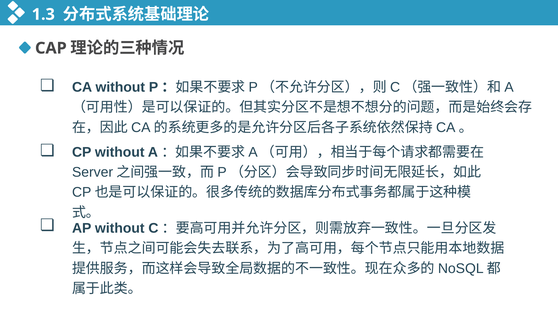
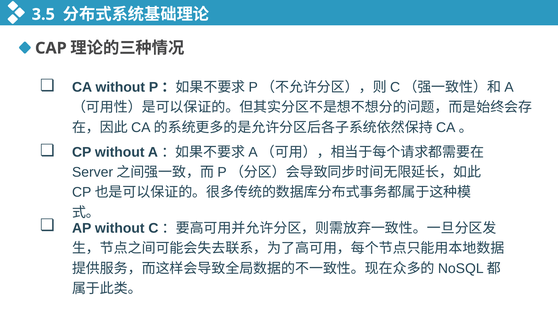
1.3: 1.3 -> 3.5
